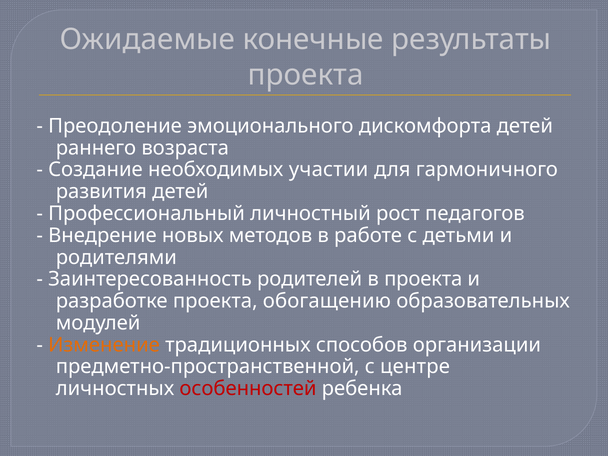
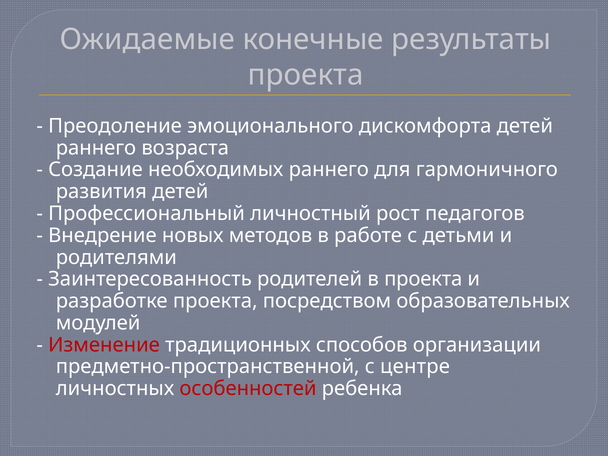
необходимых участии: участии -> раннего
обогащению: обогащению -> посредством
Изменение colour: orange -> red
